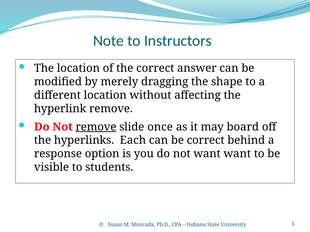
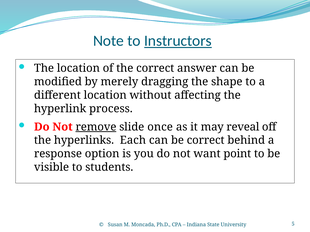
Instructors underline: none -> present
hyperlink remove: remove -> process
board: board -> reveal
want want: want -> point
